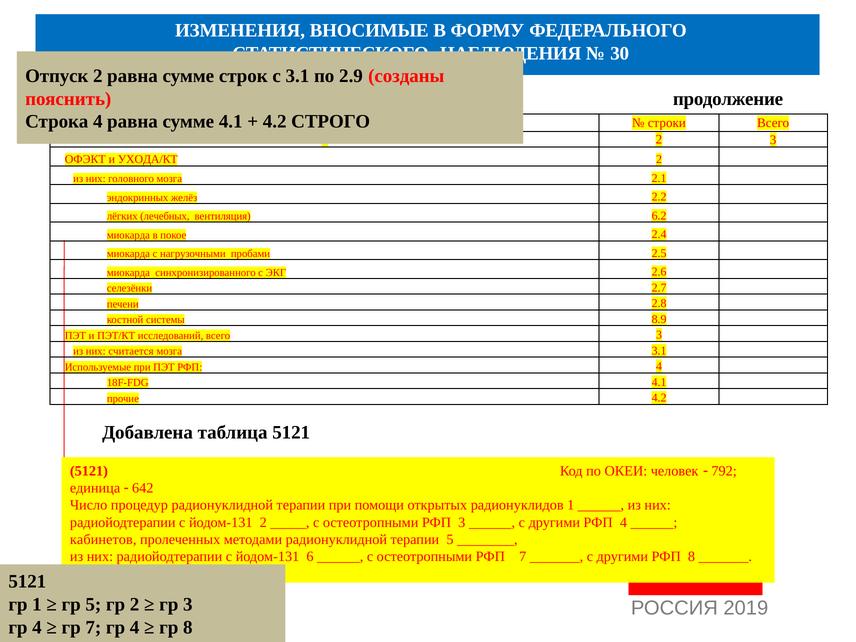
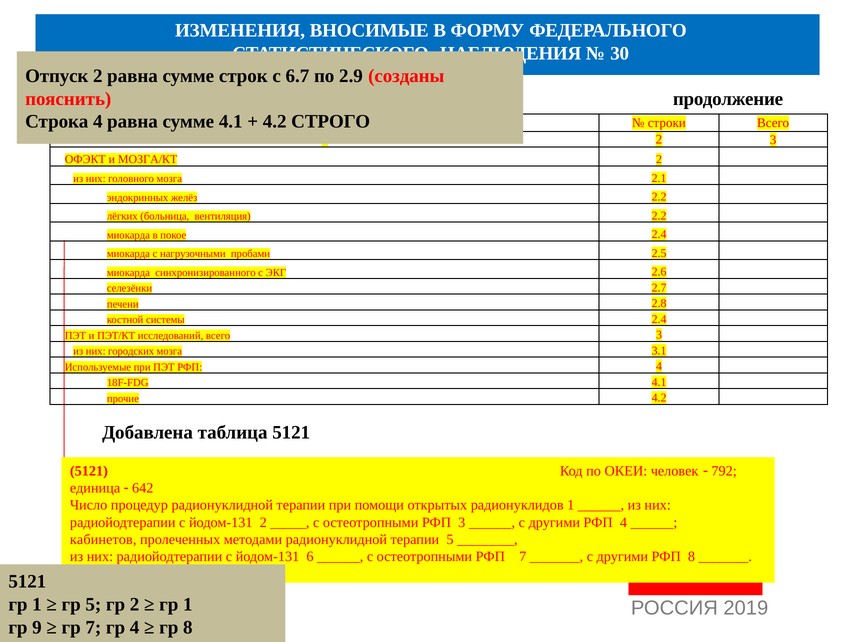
с 3.1: 3.1 -> 6.7
УХОДА/КТ: УХОДА/КТ -> МОЗГА/КТ
лечебных: лечебных -> больница
вентиляция 6.2: 6.2 -> 2.2
системы 8.9: 8.9 -> 2.4
считается: считается -> городских
3 at (188, 604): 3 -> 1
4 at (37, 627): 4 -> 9
